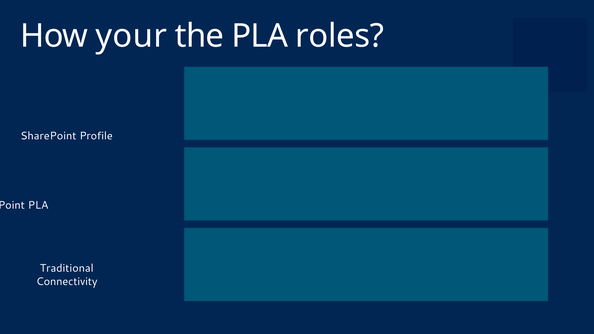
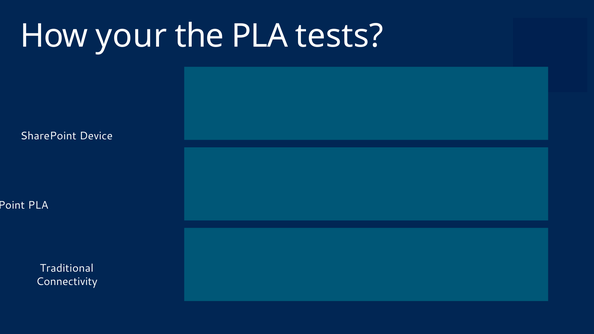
roles: roles -> tests
Profile: Profile -> Device
